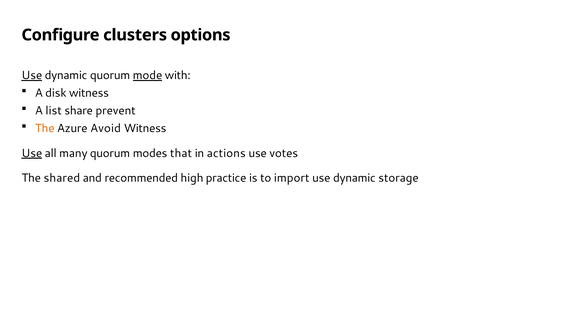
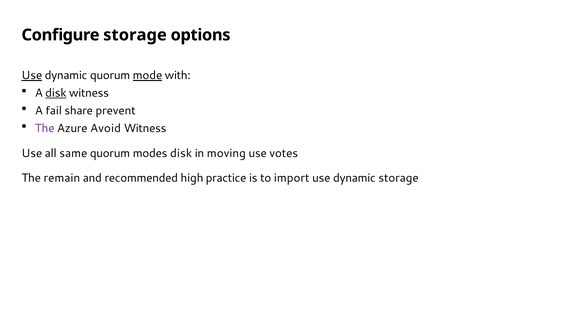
Configure clusters: clusters -> storage
disk at (56, 93) underline: none -> present
list: list -> fail
The at (45, 128) colour: orange -> purple
Use at (32, 153) underline: present -> none
many: many -> same
modes that: that -> disk
actions: actions -> moving
shared: shared -> remain
